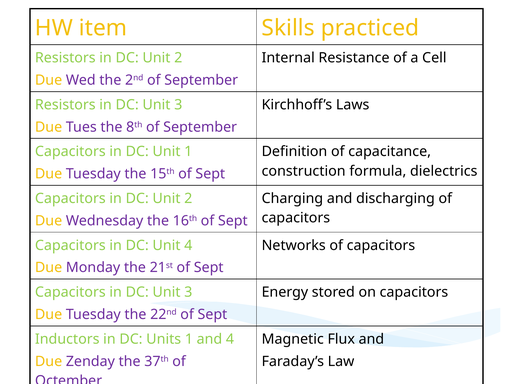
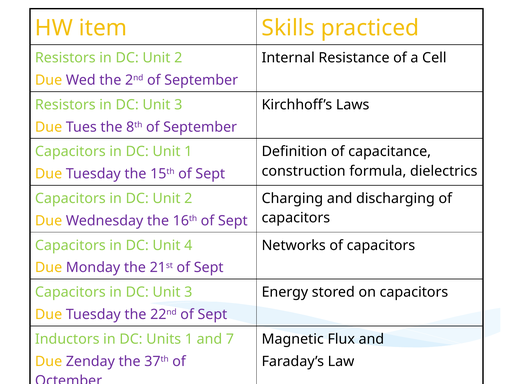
and 4: 4 -> 7
